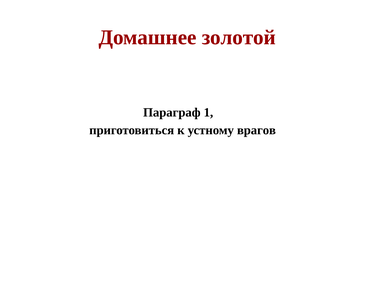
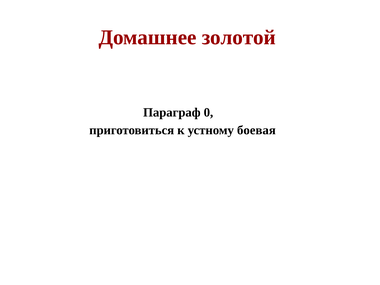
1: 1 -> 0
врагов: врагов -> боевая
